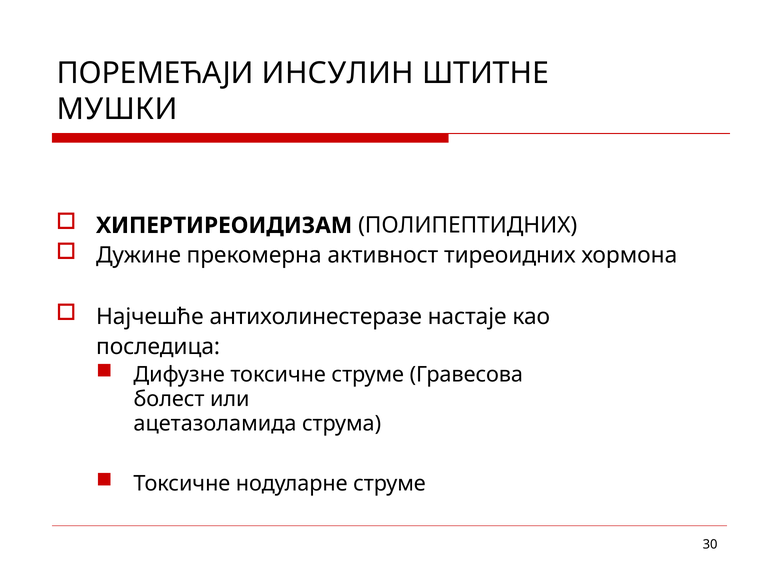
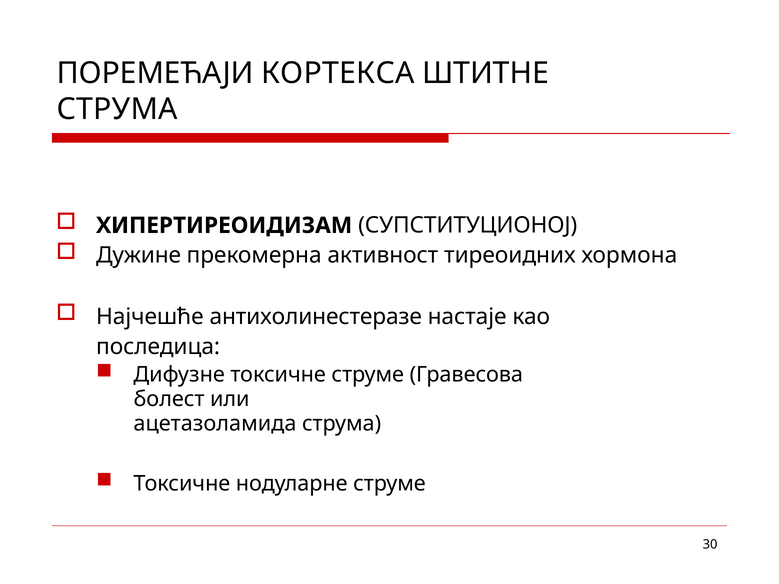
ИНСУЛИН: ИНСУЛИН -> КОРТЕКСА
МУШКИ at (117, 109): МУШКИ -> СТРУМА
ПОЛИПЕПТИДНИХ: ПОЛИПЕПТИДНИХ -> СУПСТИТУЦИОНОЈ
